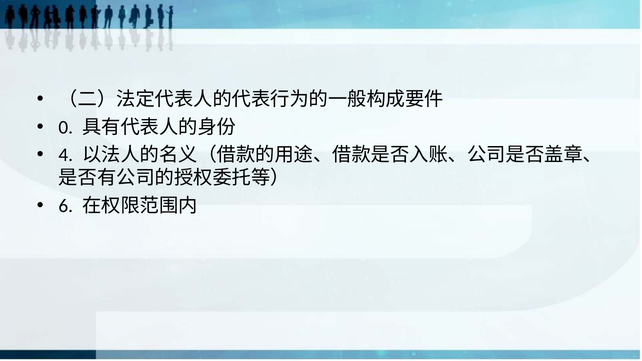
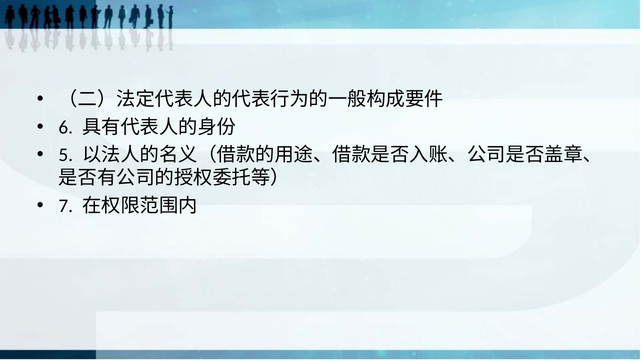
0: 0 -> 6
4: 4 -> 5
6: 6 -> 7
